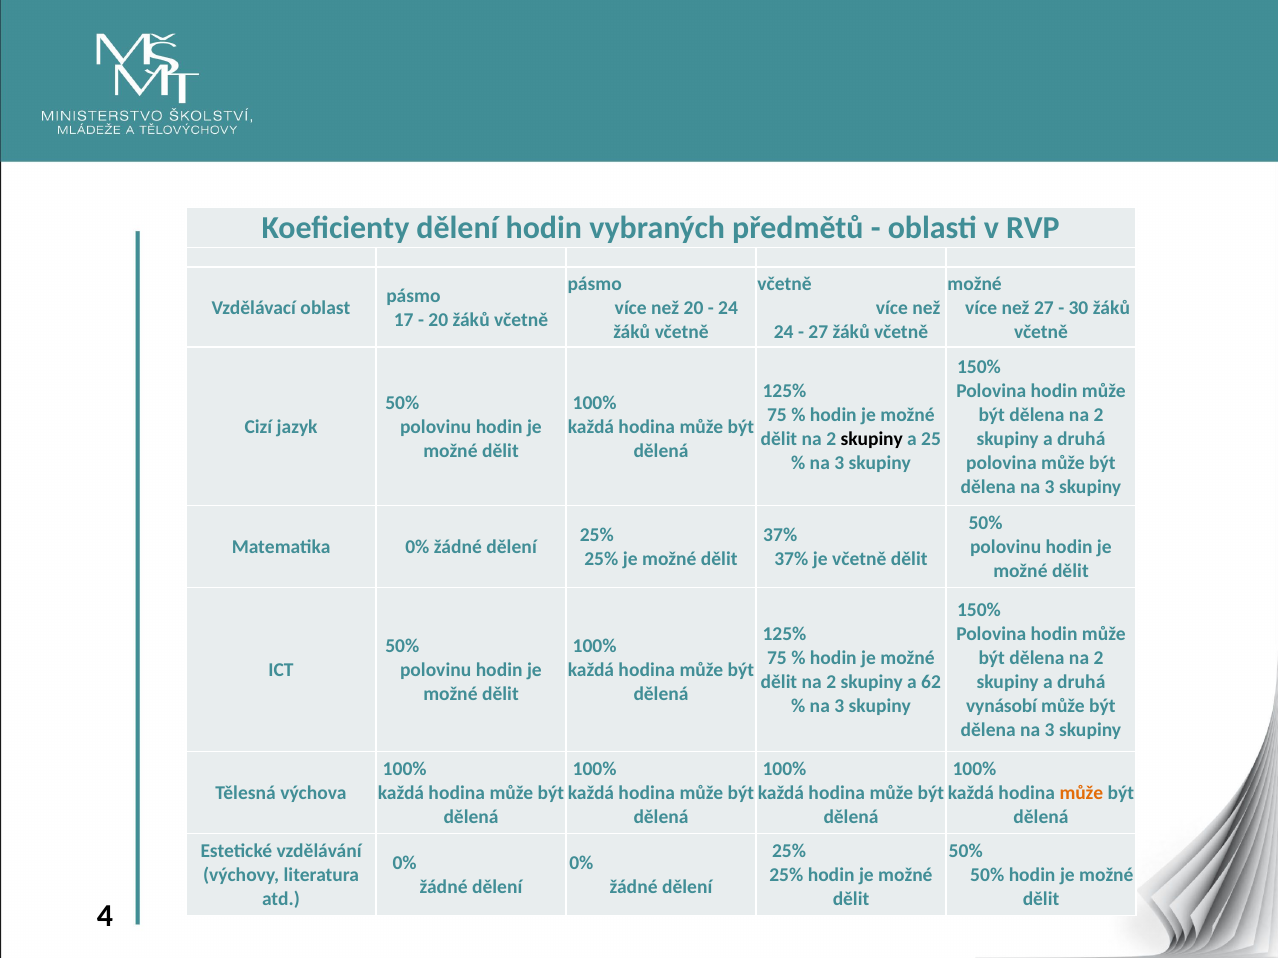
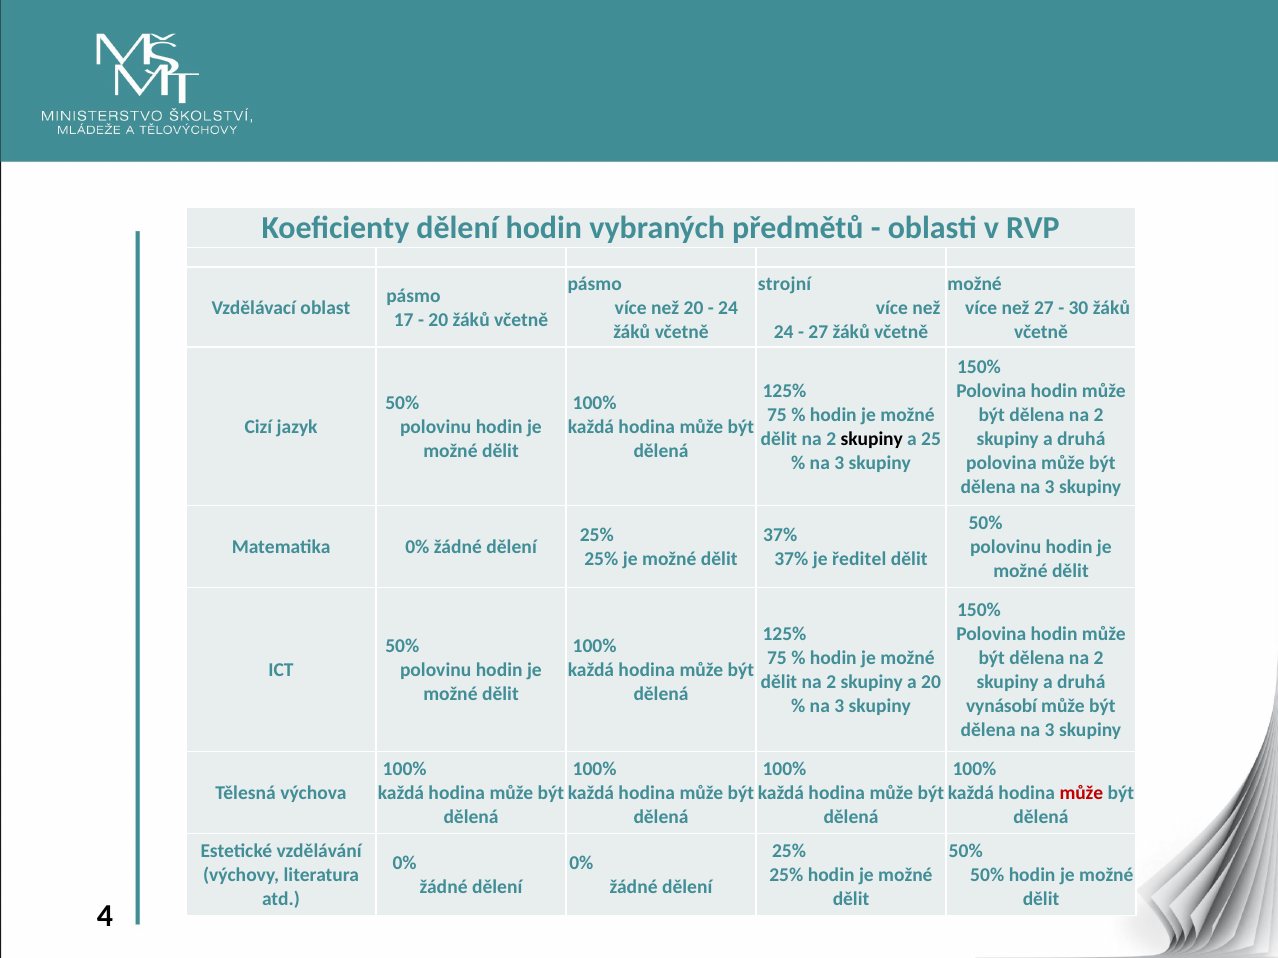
včetně at (785, 284): včetně -> strojní
je včetně: včetně -> ředitel
a 62: 62 -> 20
může at (1081, 794) colour: orange -> red
